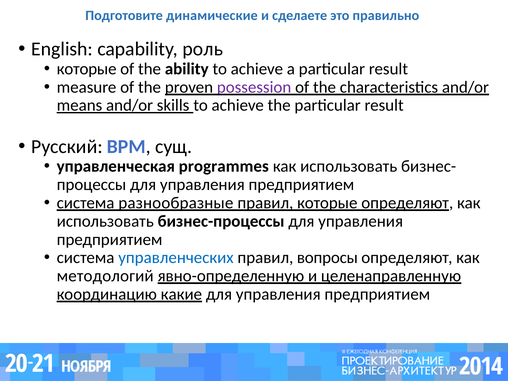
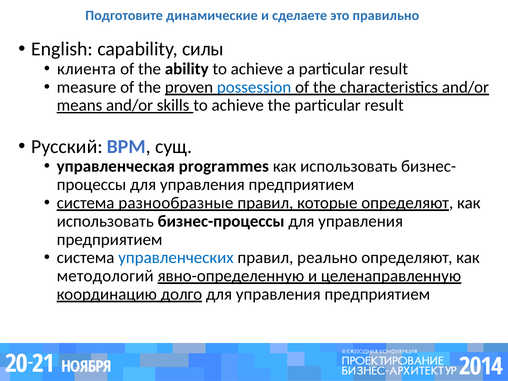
роль: роль -> силы
которые at (87, 69): которые -> клиента
possession colour: purple -> blue
вопросы: вопросы -> реально
какие: какие -> долго
